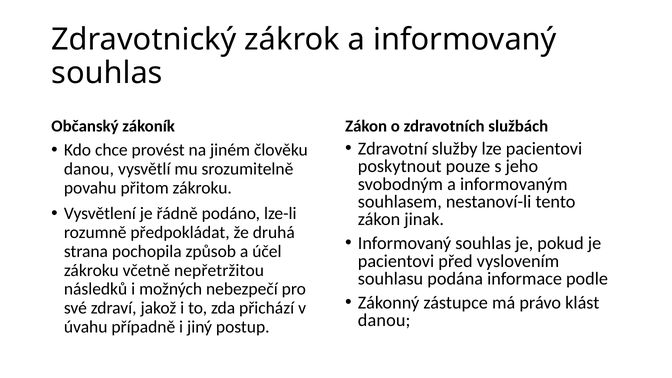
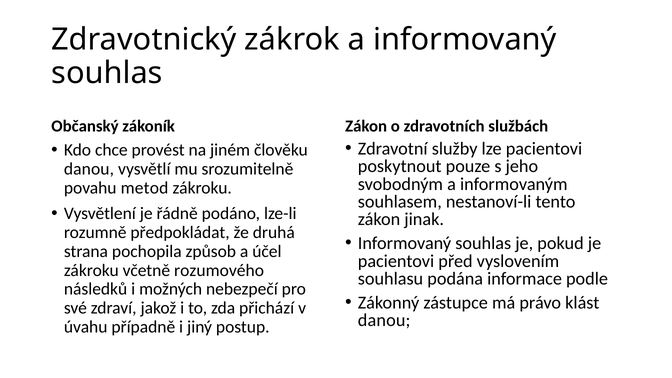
přitom: přitom -> metod
nepřetržitou: nepřetržitou -> rozumového
